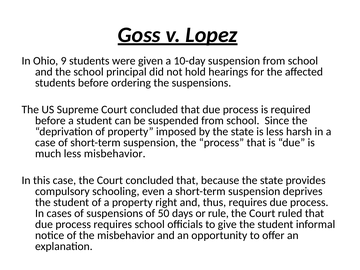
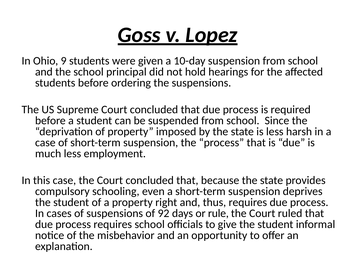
less misbehavior: misbehavior -> employment
50: 50 -> 92
